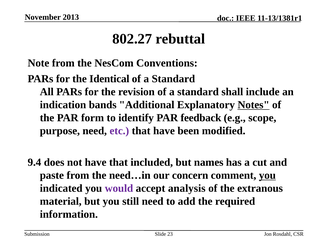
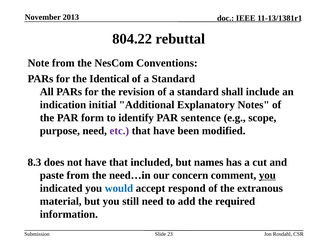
802.27: 802.27 -> 804.22
bands: bands -> initial
Notes underline: present -> none
feedback: feedback -> sentence
9.4: 9.4 -> 8.3
would colour: purple -> blue
analysis: analysis -> respond
